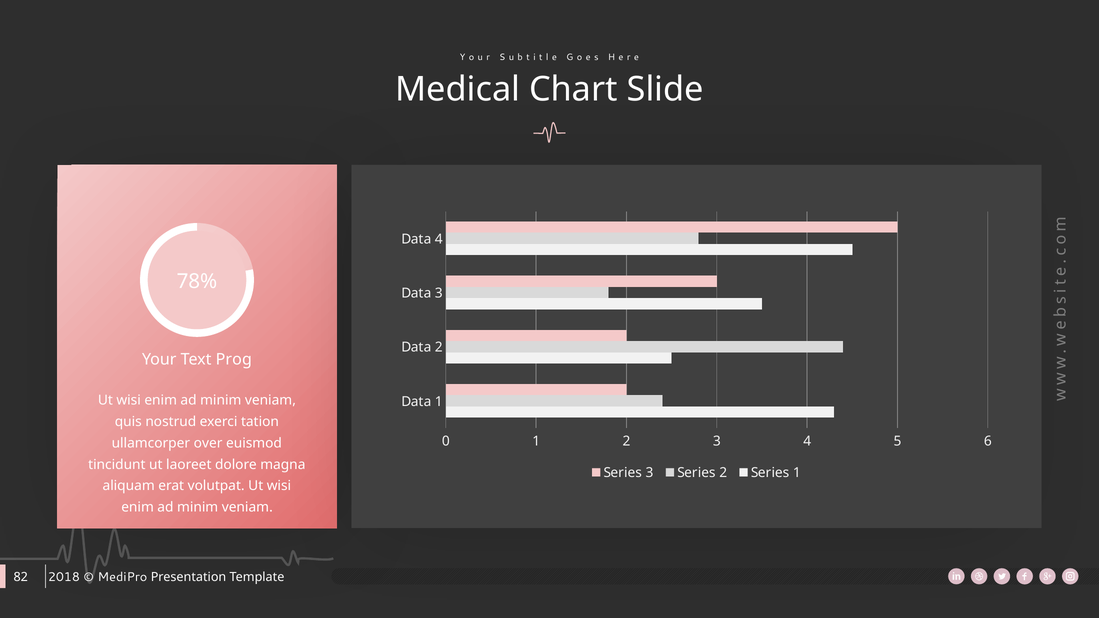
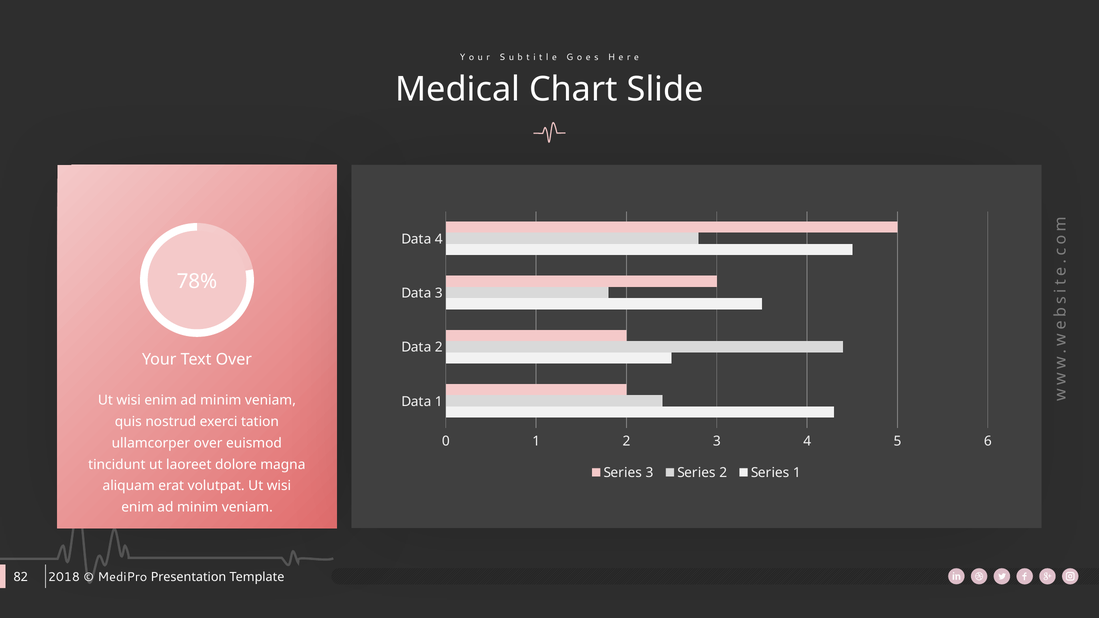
Text Prog: Prog -> Over
